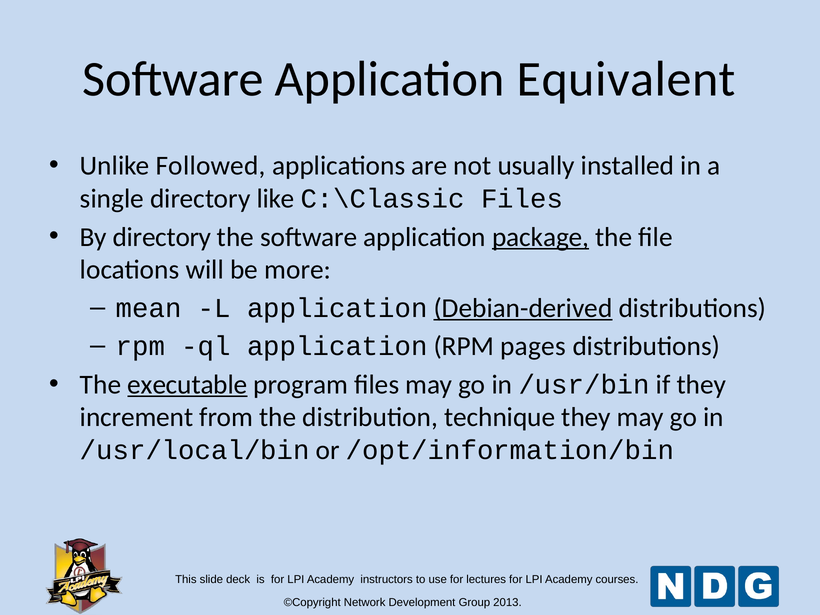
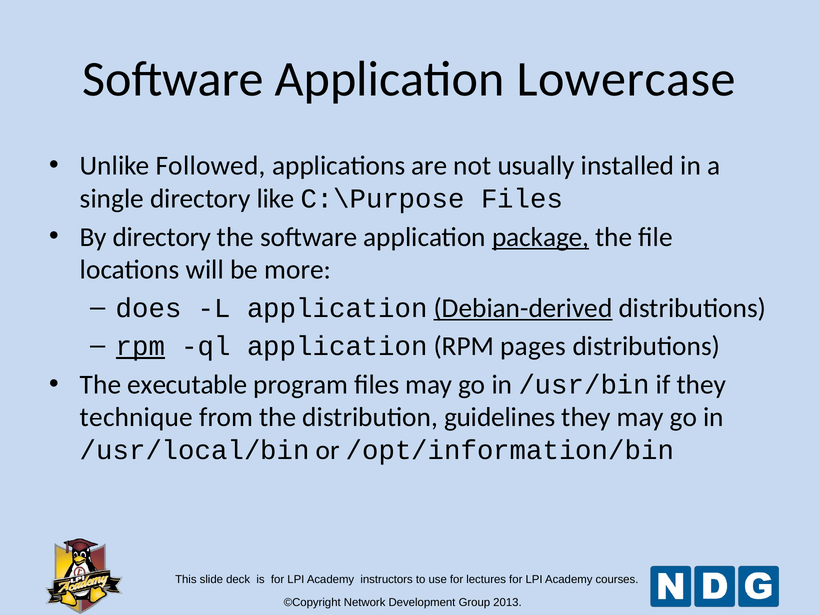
Equivalent: Equivalent -> Lowercase
C:\Classic: C:\Classic -> C:\Purpose
mean: mean -> does
rpm at (140, 346) underline: none -> present
executable underline: present -> none
increment: increment -> technique
technique: technique -> guidelines
